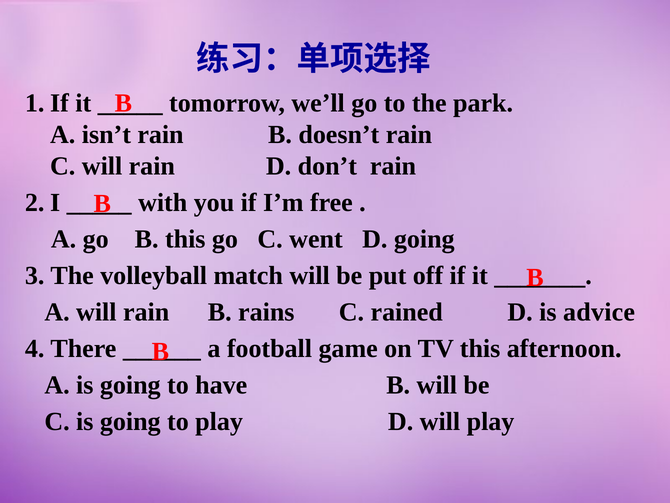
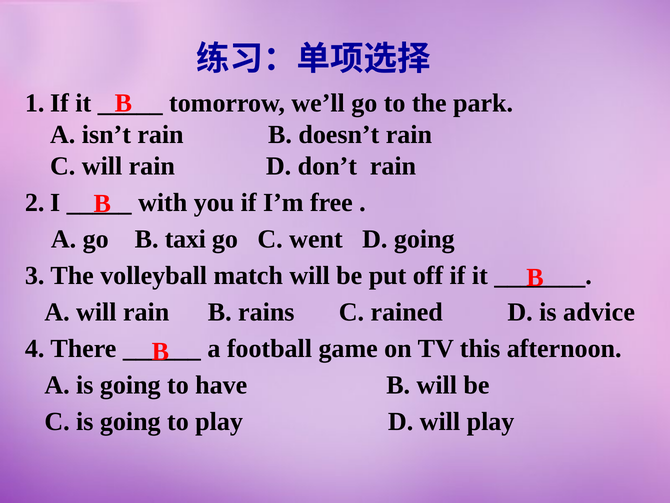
B this: this -> taxi
